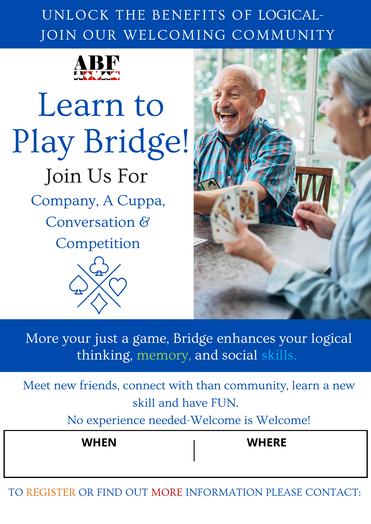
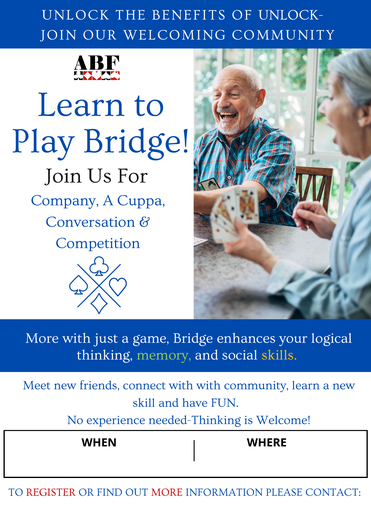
LOGICAL-: LOGICAL- -> UNLOCK-
More your: your -> with
skills colour: light blue -> yellow
with than: than -> with
needed-Welcome: needed-Welcome -> needed-Thinking
REGISTER colour: orange -> red
